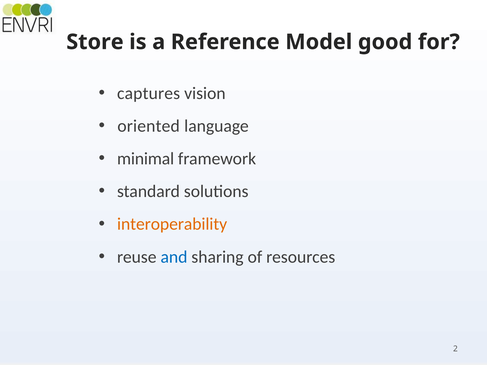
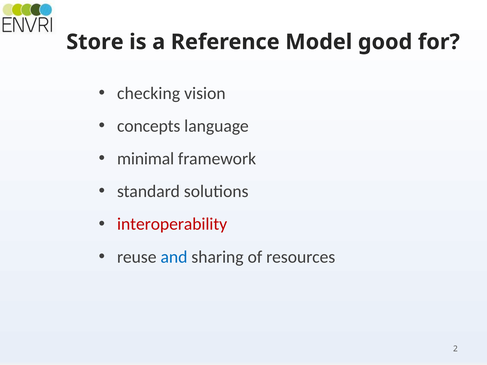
captures: captures -> checking
oriented: oriented -> concepts
interoperability colour: orange -> red
